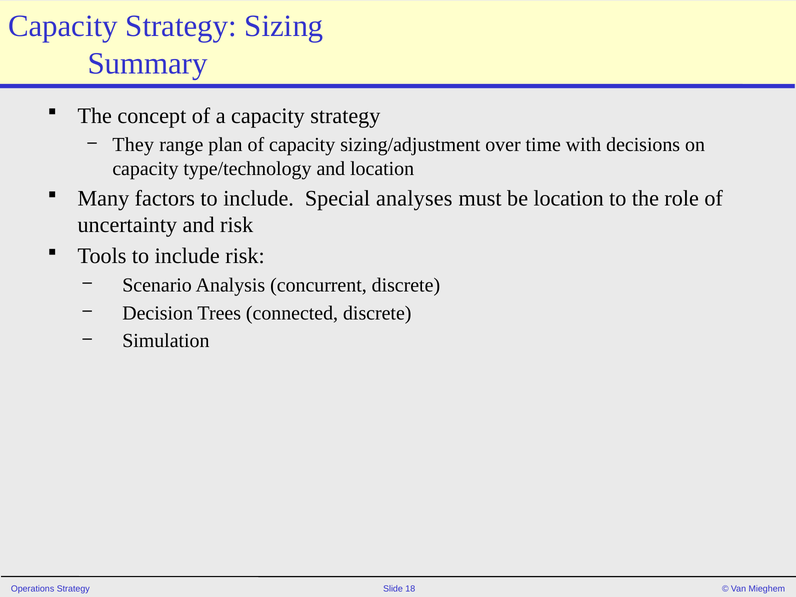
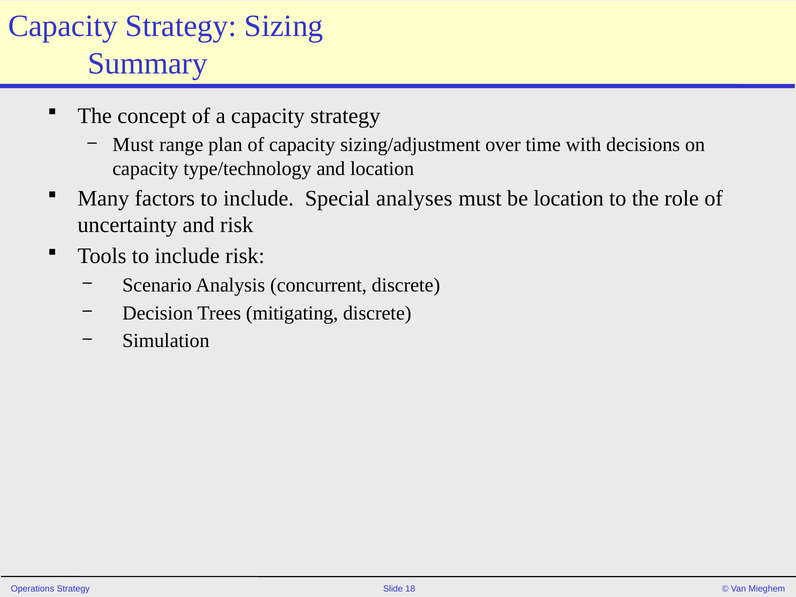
They at (133, 145): They -> Must
connected: connected -> mitigating
